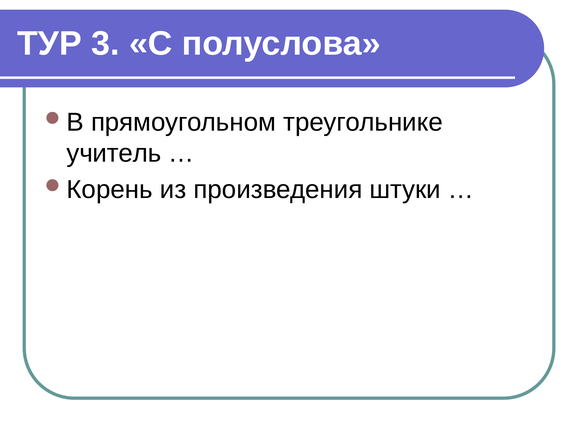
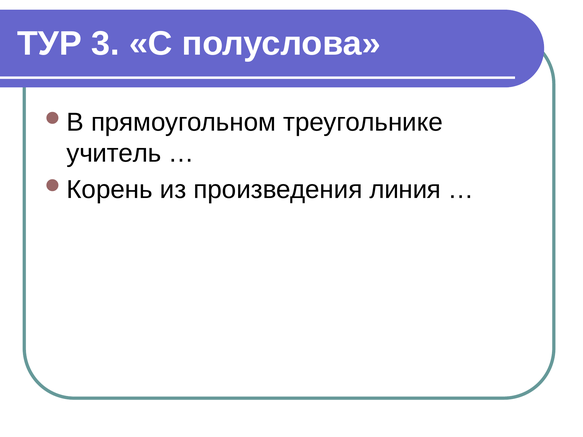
штуки: штуки -> линия
